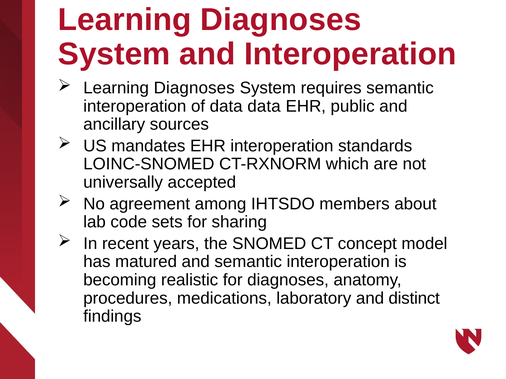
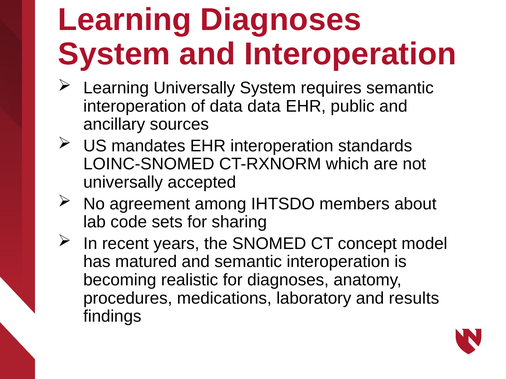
Diagnoses at (194, 88): Diagnoses -> Universally
distinct: distinct -> results
